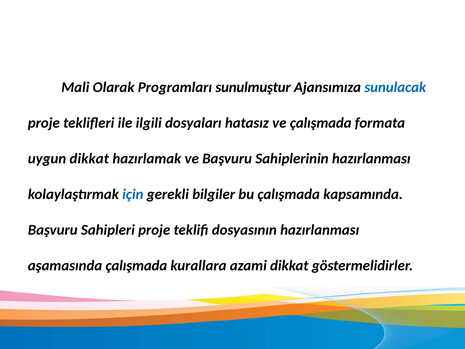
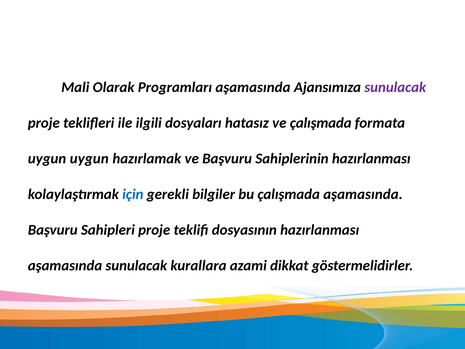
Programları sunulmuştur: sunulmuştur -> aşamasında
sunulacak at (395, 87) colour: blue -> purple
uygun dikkat: dikkat -> uygun
çalışmada kapsamında: kapsamında -> aşamasında
aşamasında çalışmada: çalışmada -> sunulacak
